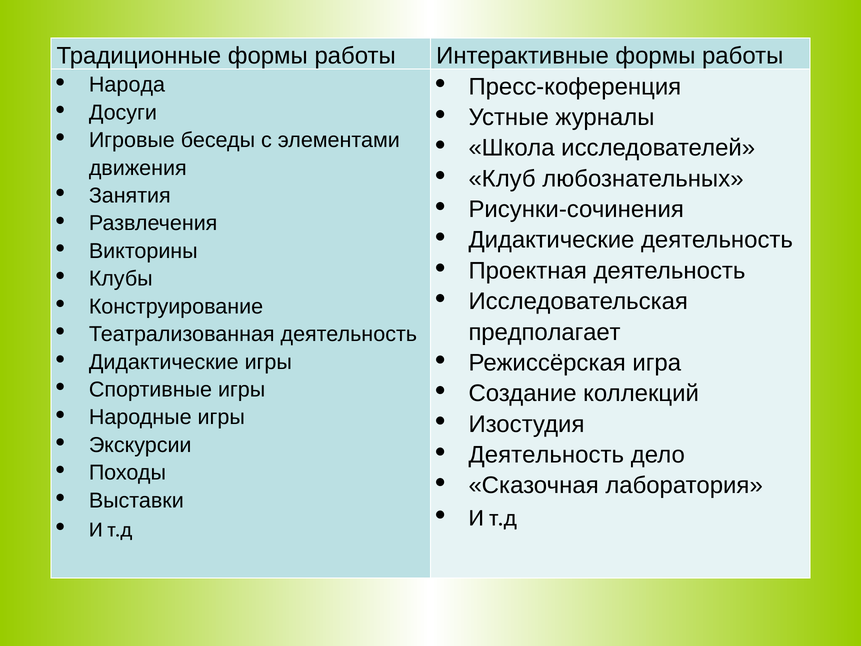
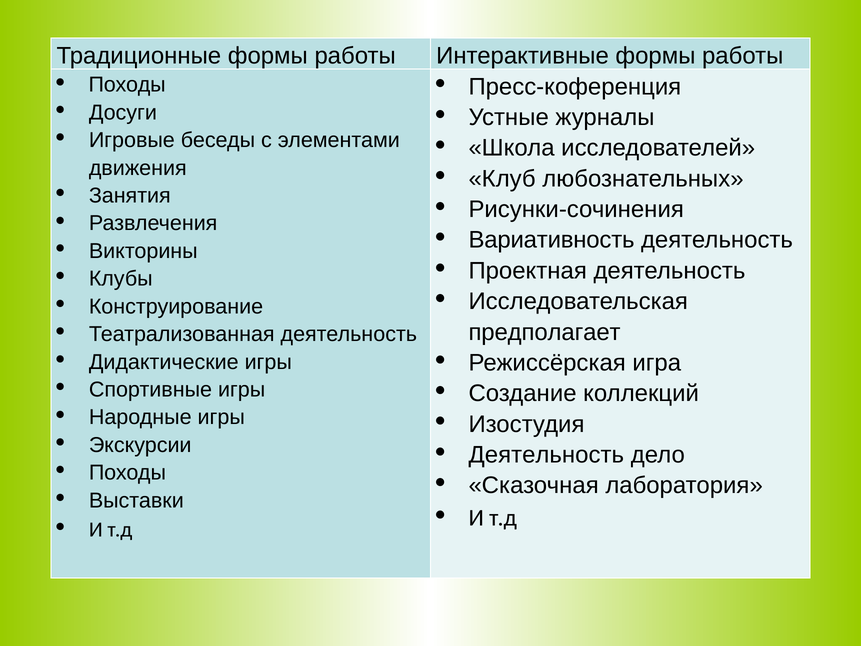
Народа at (127, 85): Народа -> Походы
Дидактические at (551, 240): Дидактические -> Вариативность
